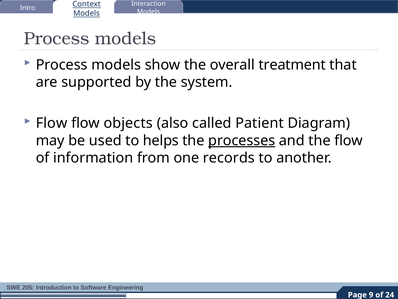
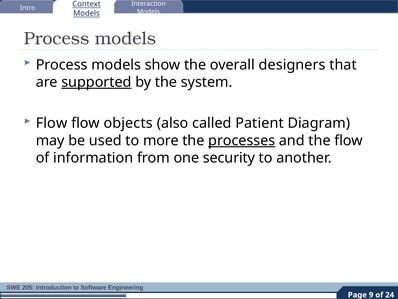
treatment: treatment -> designers
supported underline: none -> present
helps: helps -> more
records: records -> security
